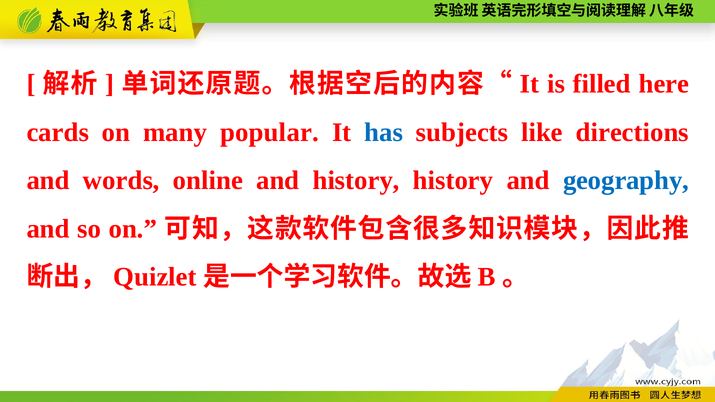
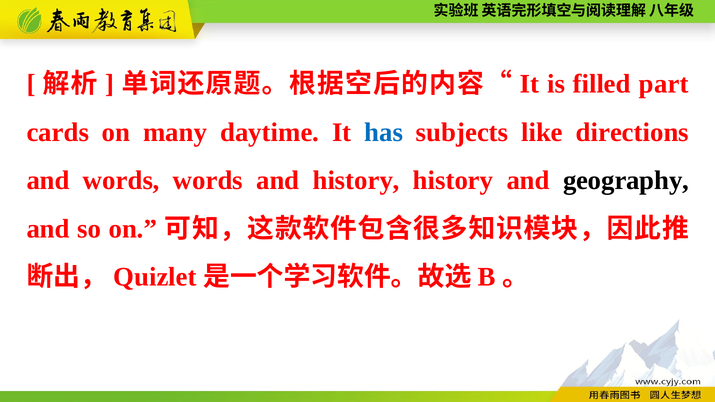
here: here -> part
popular: popular -> daytime
words online: online -> words
geography colour: blue -> black
